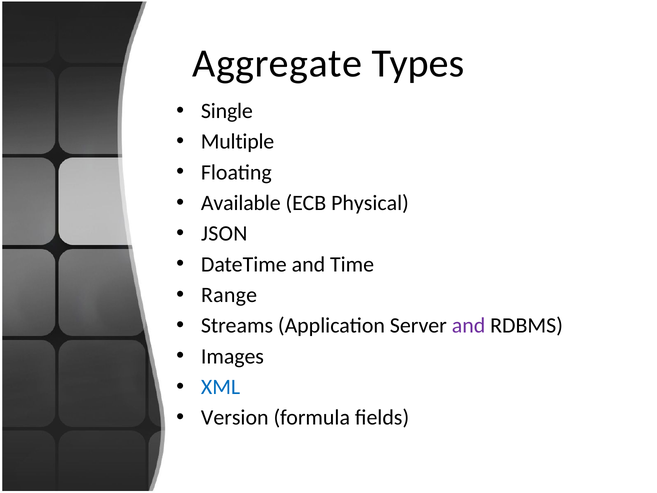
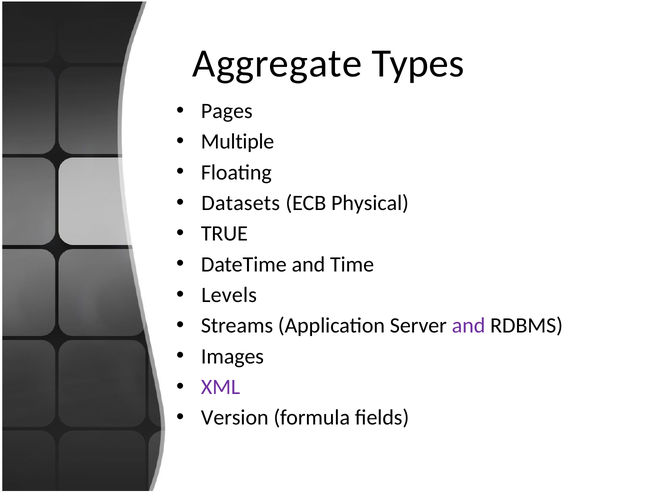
Single: Single -> Pages
Available: Available -> Datasets
JSON: JSON -> TRUE
Range: Range -> Levels
XML colour: blue -> purple
